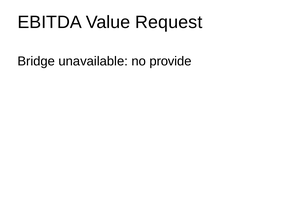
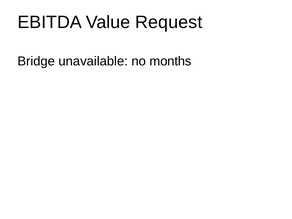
provide: provide -> months
